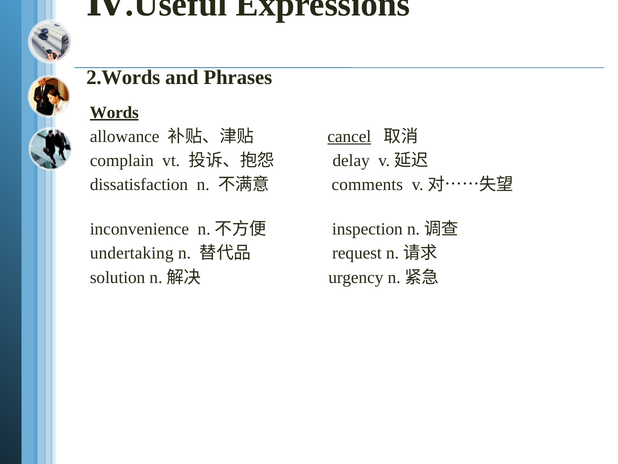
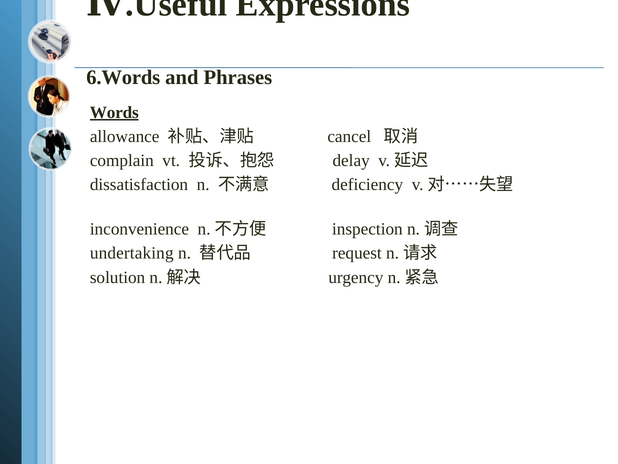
2.Words: 2.Words -> 6.Words
cancel underline: present -> none
comments: comments -> deficiency
